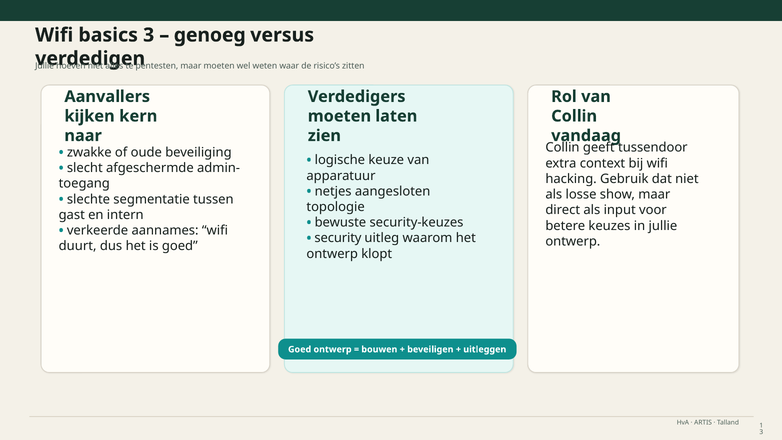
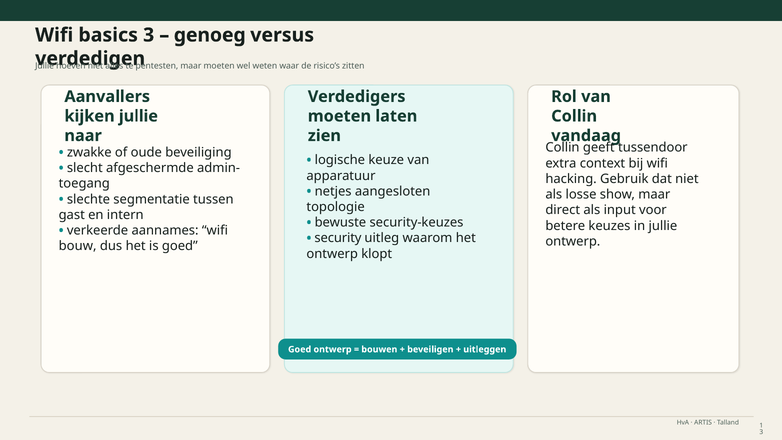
kijken kern: kern -> jullie
duurt: duurt -> bouw
